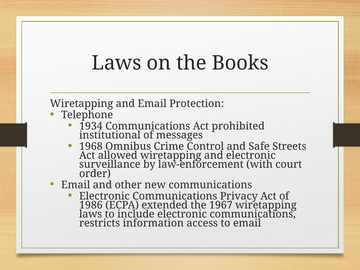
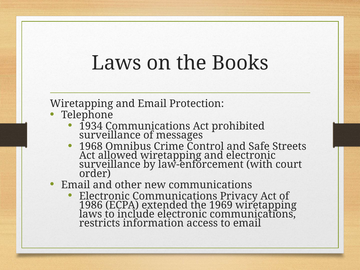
institutional at (110, 135): institutional -> surveillance
1967: 1967 -> 1969
